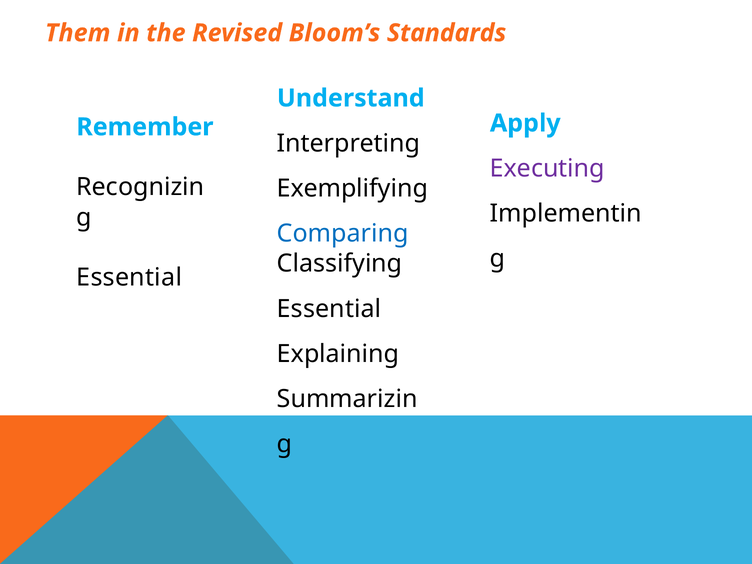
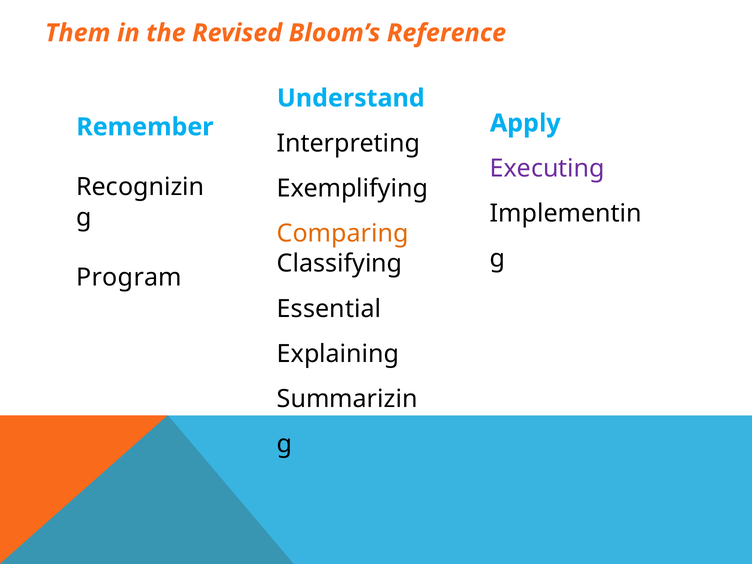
Standards: Standards -> Reference
Comparing colour: blue -> orange
Essential at (129, 277): Essential -> Program
